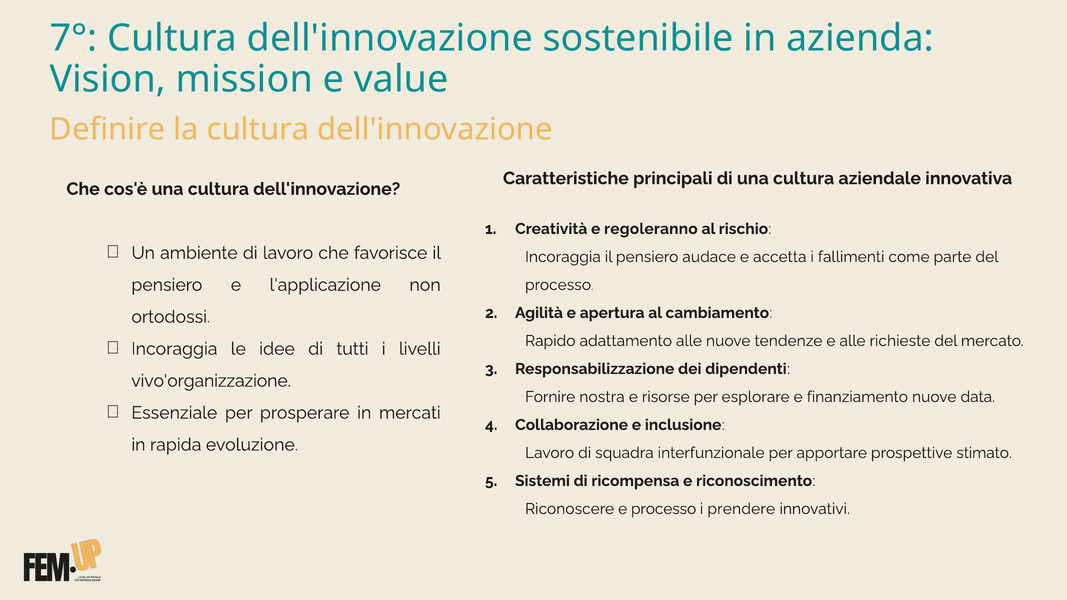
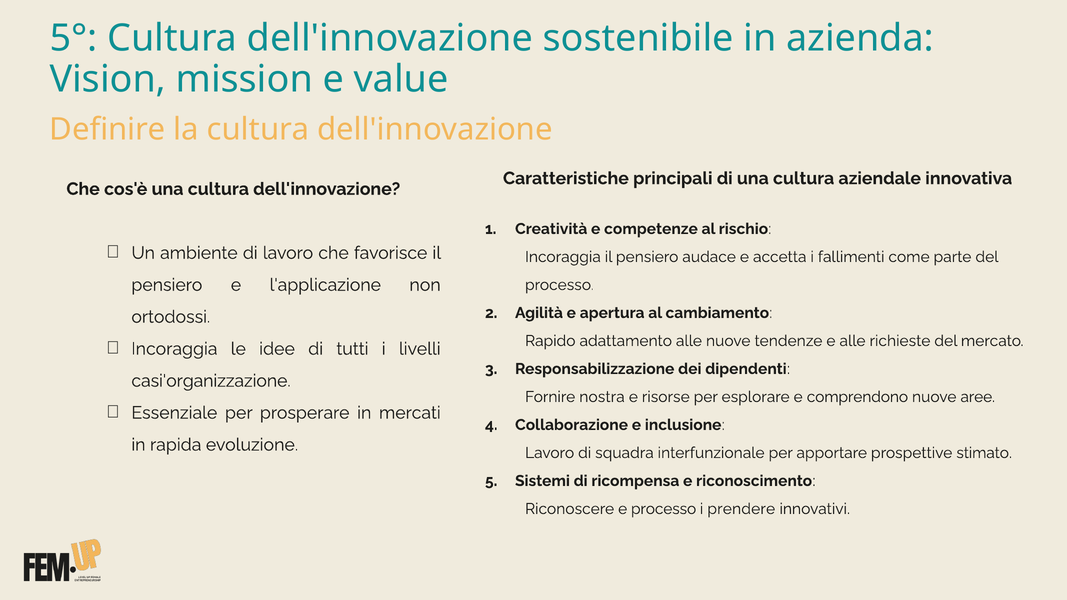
7°: 7° -> 5°
regoleranno: regoleranno -> competenze
vivo'organizzazione: vivo'organizzazione -> casi'organizzazione
finanziamento: finanziamento -> comprendono
data: data -> aree
